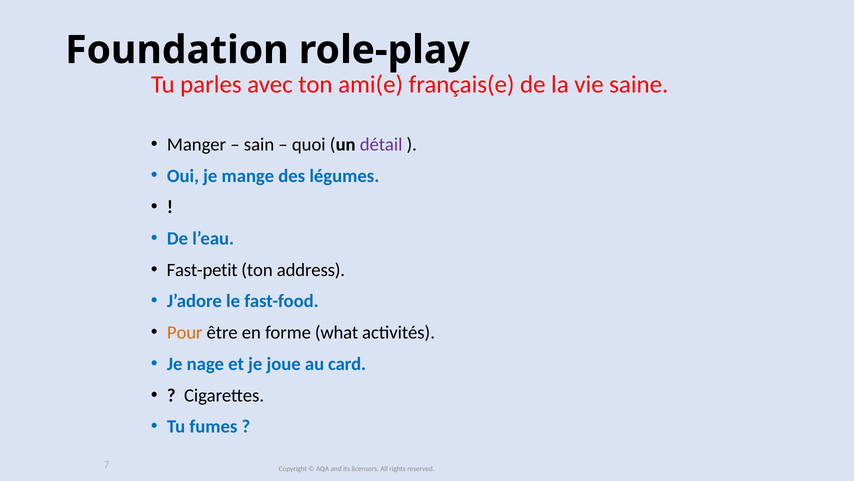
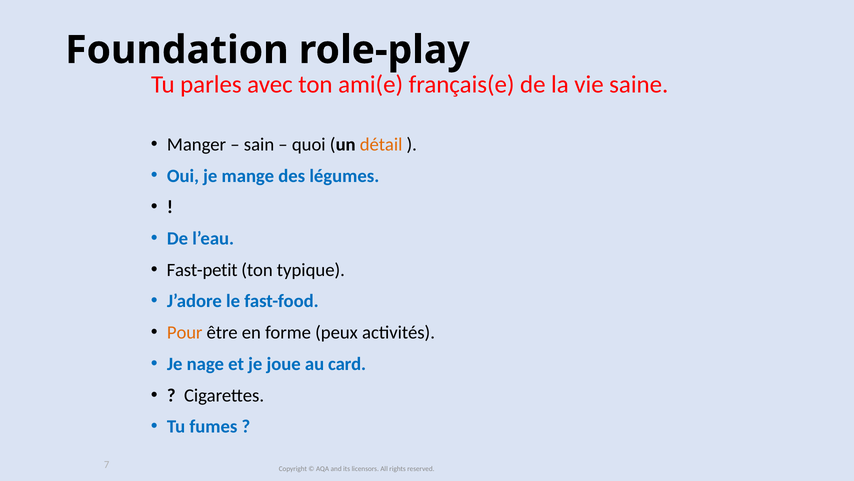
détail colour: purple -> orange
address: address -> typique
what: what -> peux
